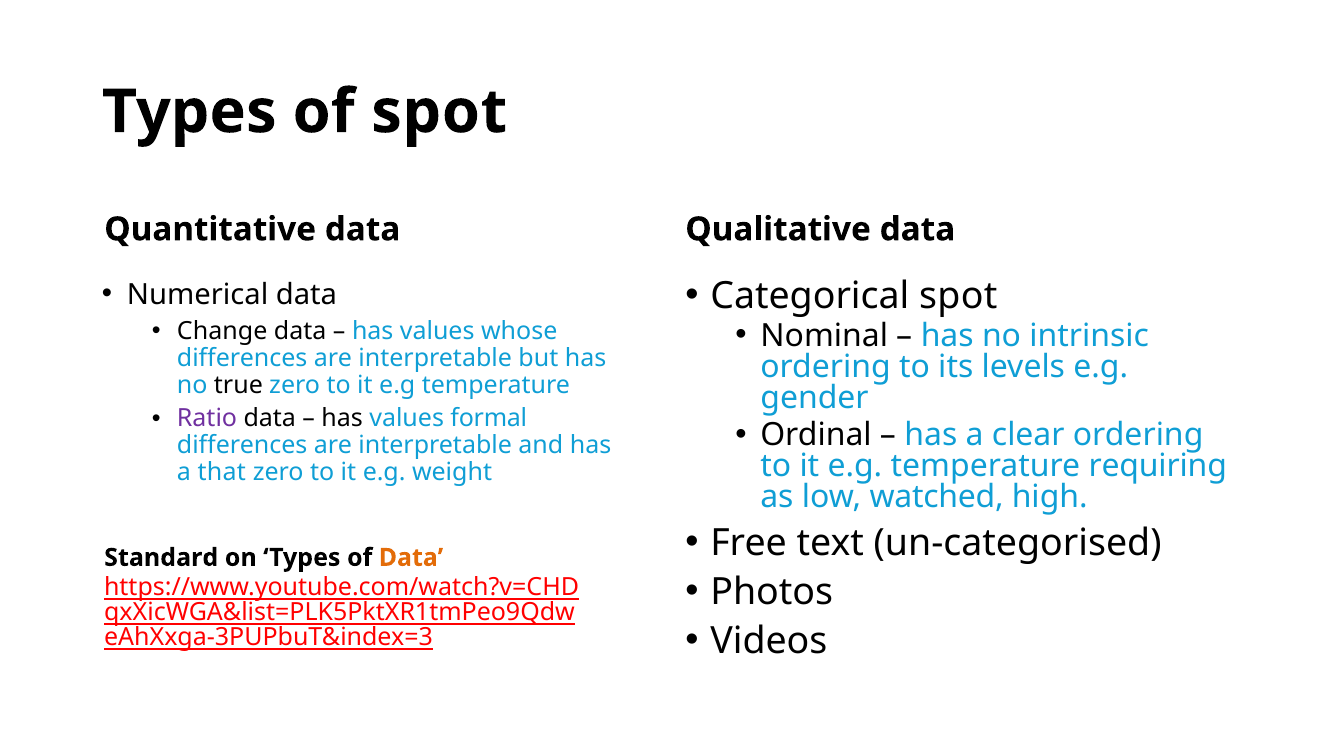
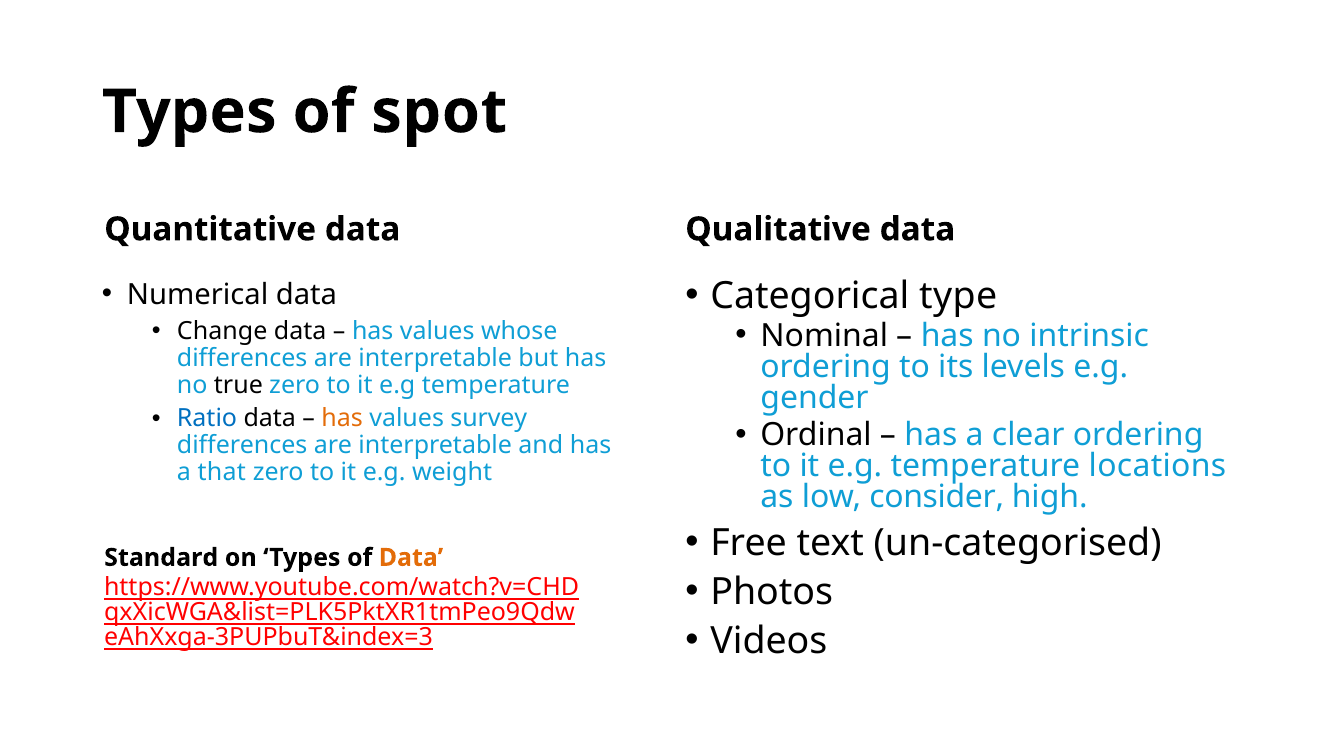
Categorical spot: spot -> type
Ratio colour: purple -> blue
has at (342, 419) colour: black -> orange
formal: formal -> survey
requiring: requiring -> locations
watched: watched -> consider
